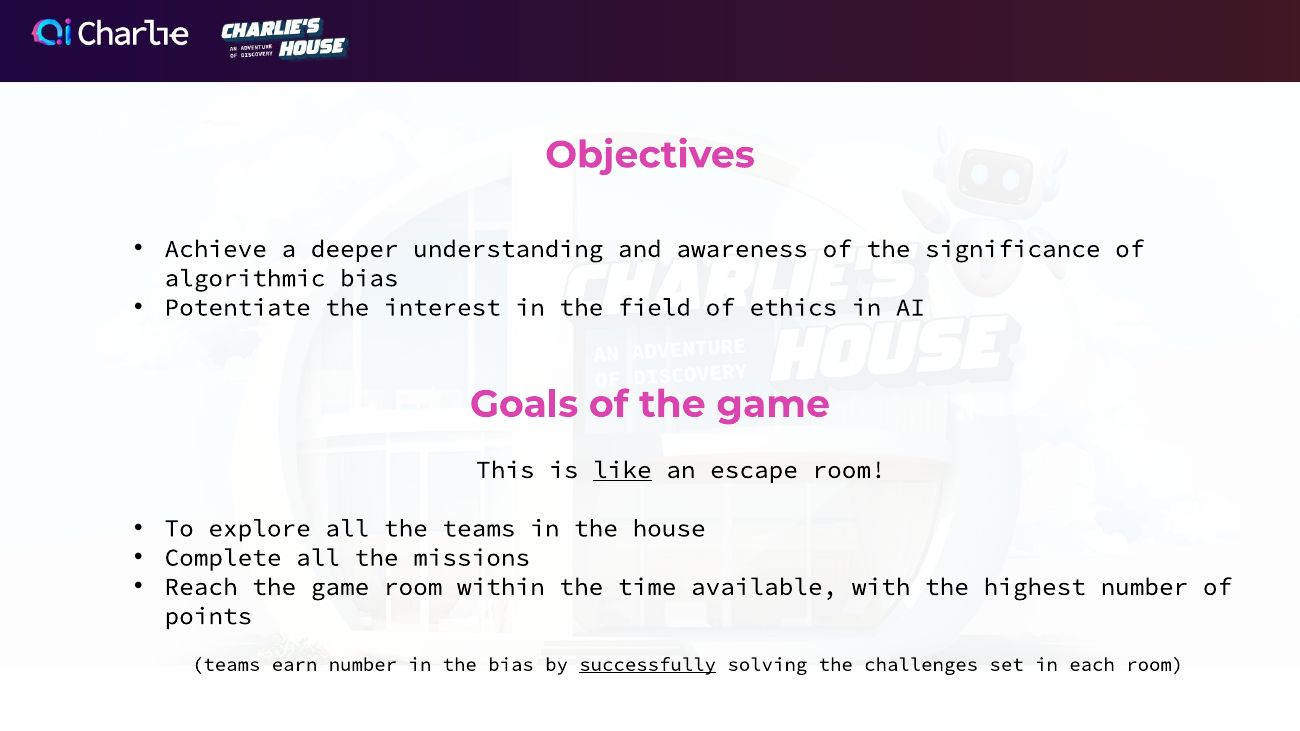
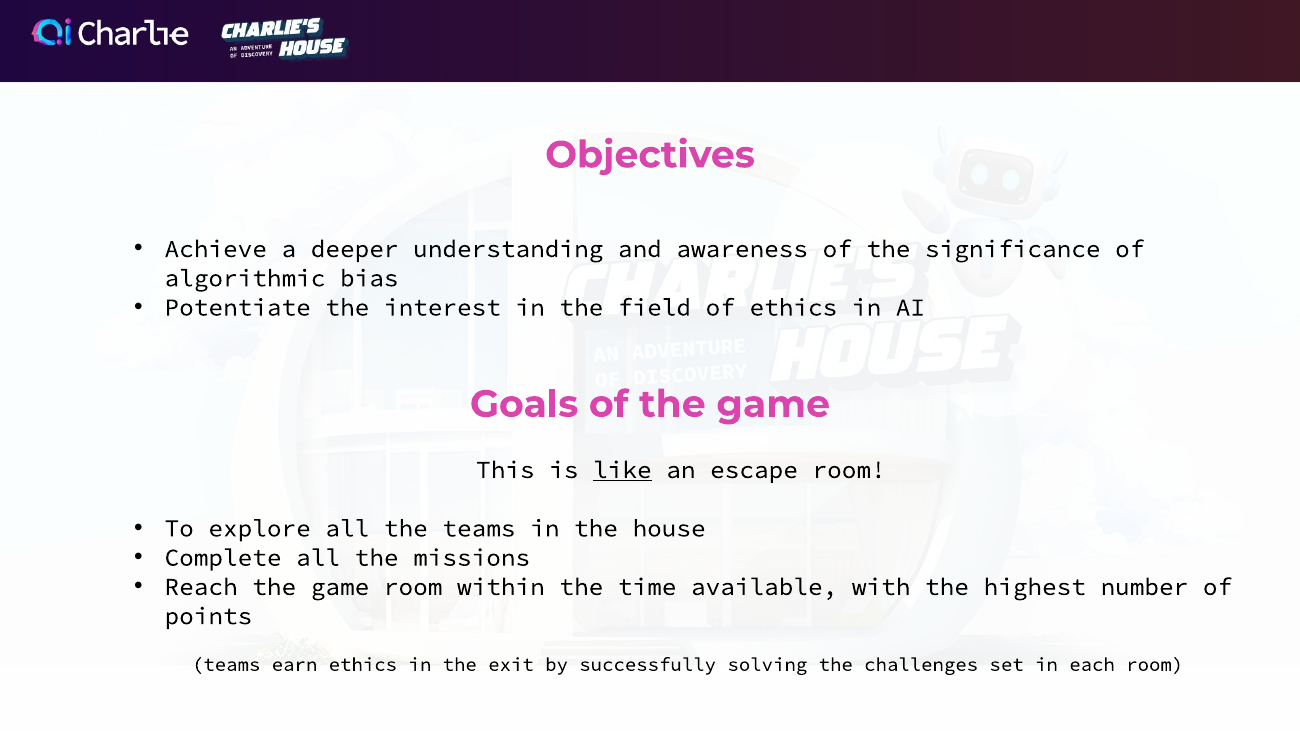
earn number: number -> ethics
the bias: bias -> exit
successfully underline: present -> none
